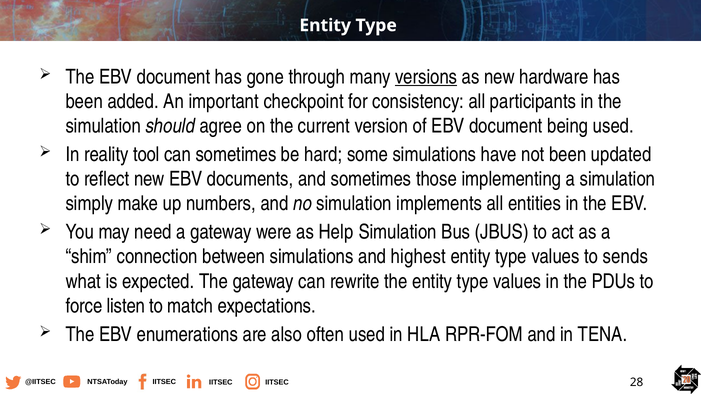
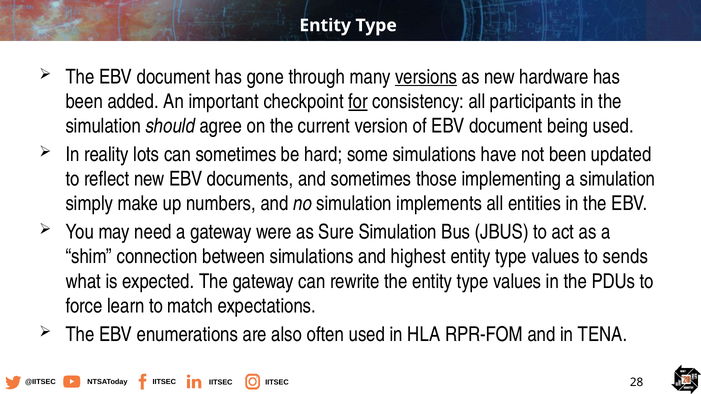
for underline: none -> present
tool: tool -> lots
Help: Help -> Sure
listen: listen -> learn
